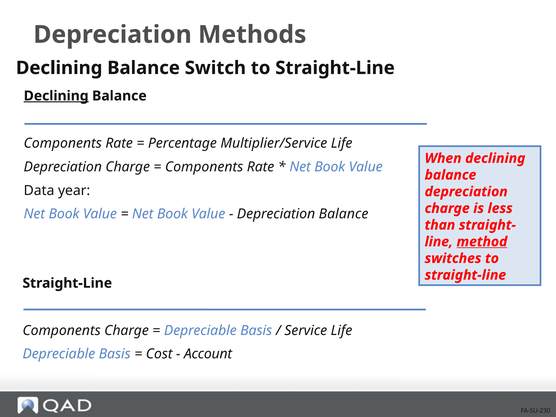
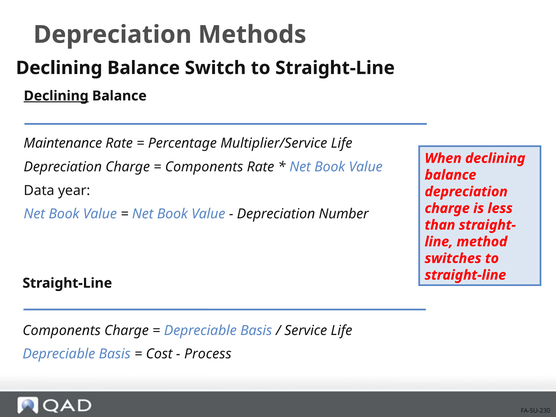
Components at (63, 143): Components -> Maintenance
Depreciation Balance: Balance -> Number
method underline: present -> none
Account: Account -> Process
